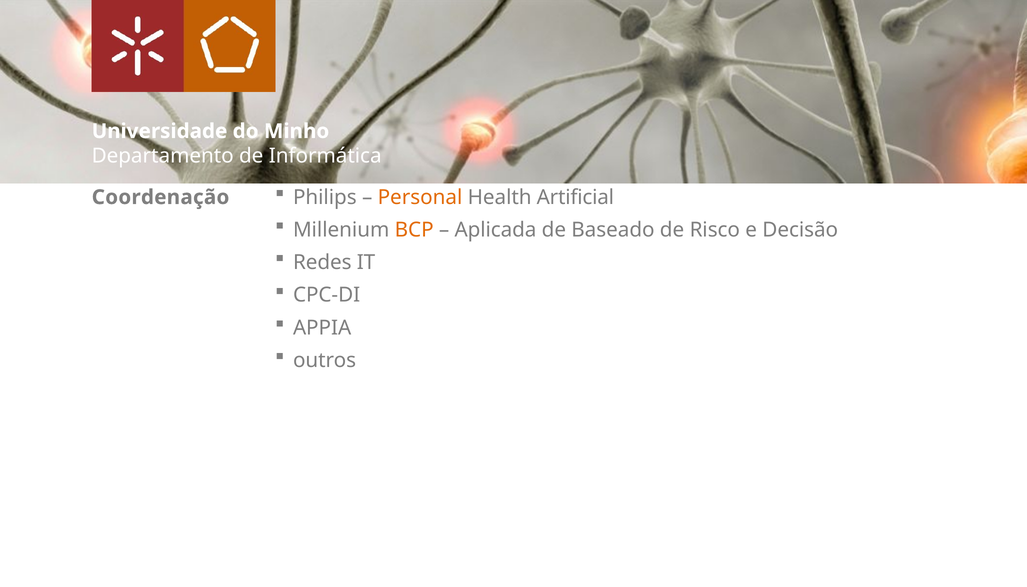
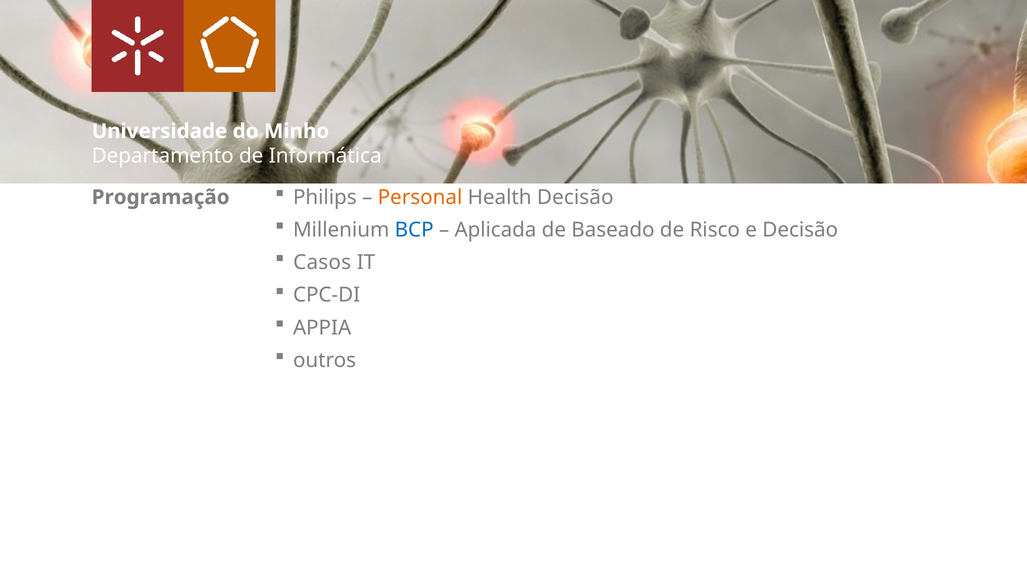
Coordenação: Coordenação -> Programação
Health Artificial: Artificial -> Decisão
BCP colour: orange -> blue
Redes: Redes -> Casos
